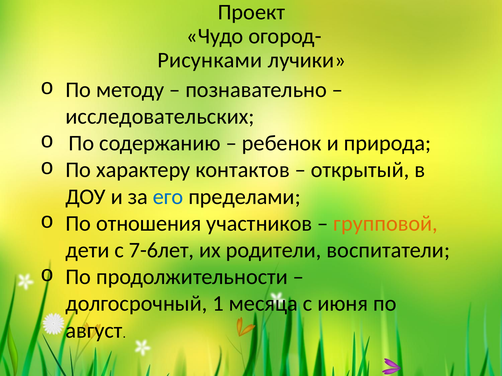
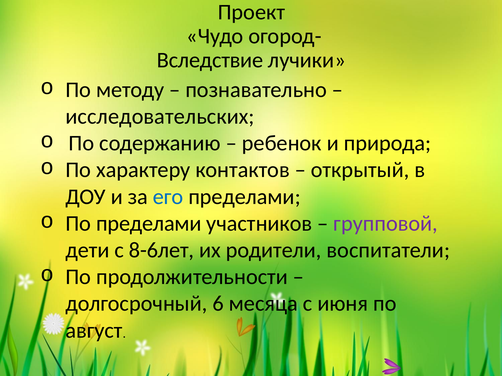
Рисунками: Рисунками -> Вследствие
По отношения: отношения -> пределами
групповой colour: orange -> purple
7-6лет: 7-6лет -> 8-6лет
1: 1 -> 6
